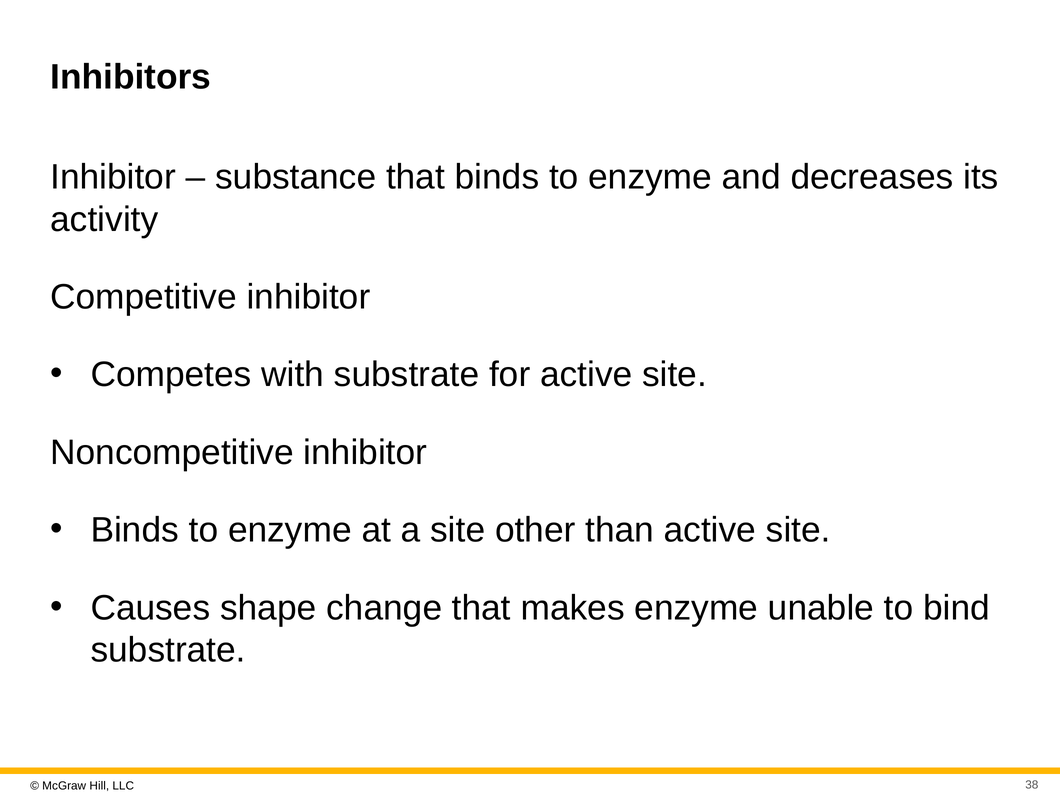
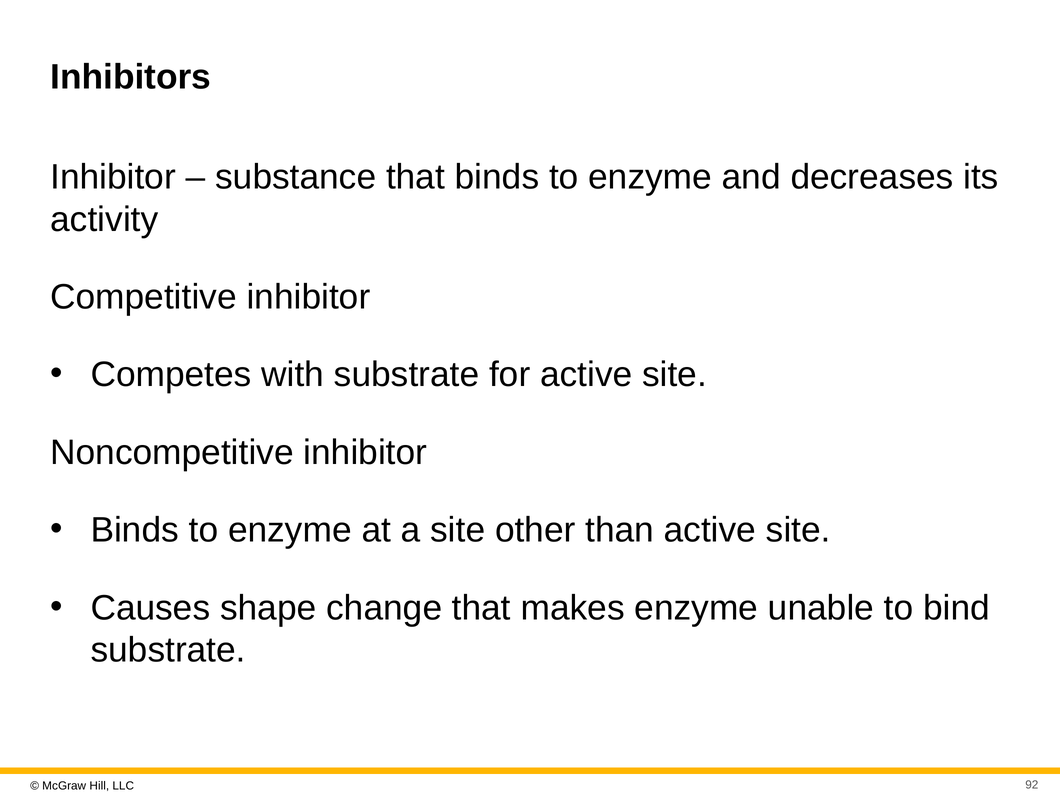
38: 38 -> 92
